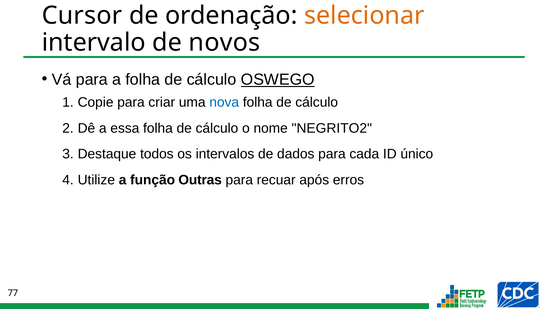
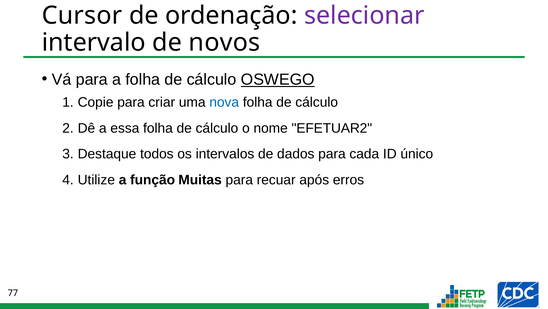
selecionar colour: orange -> purple
NEGRITO2: NEGRITO2 -> EFETUAR2
Outras: Outras -> Muitas
